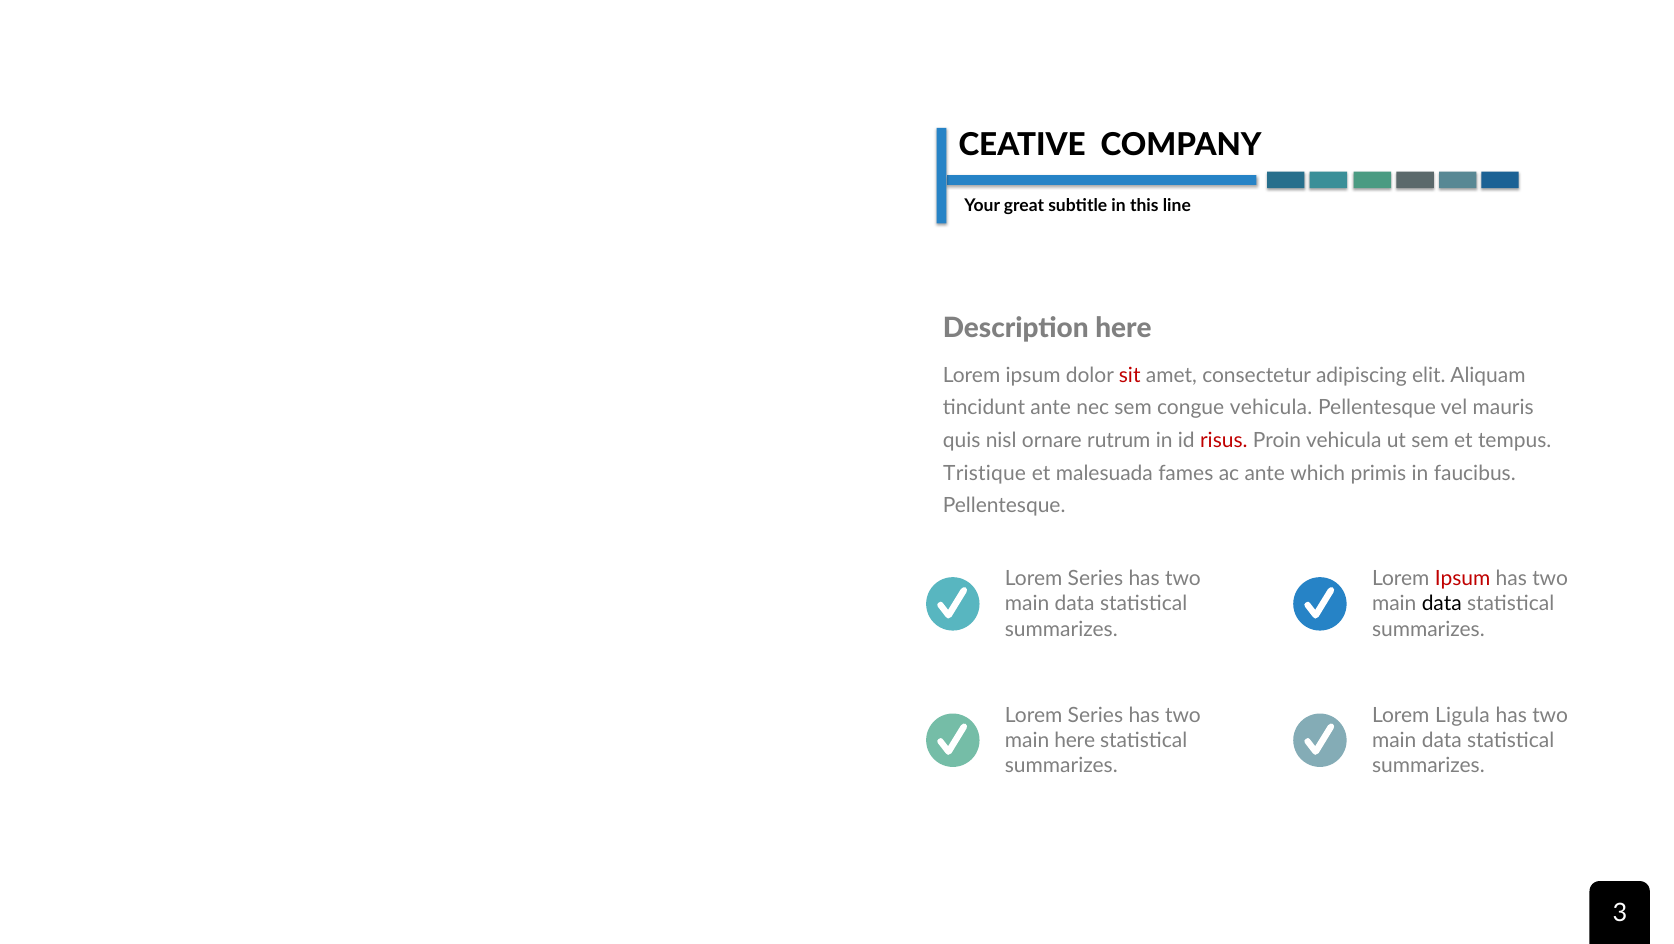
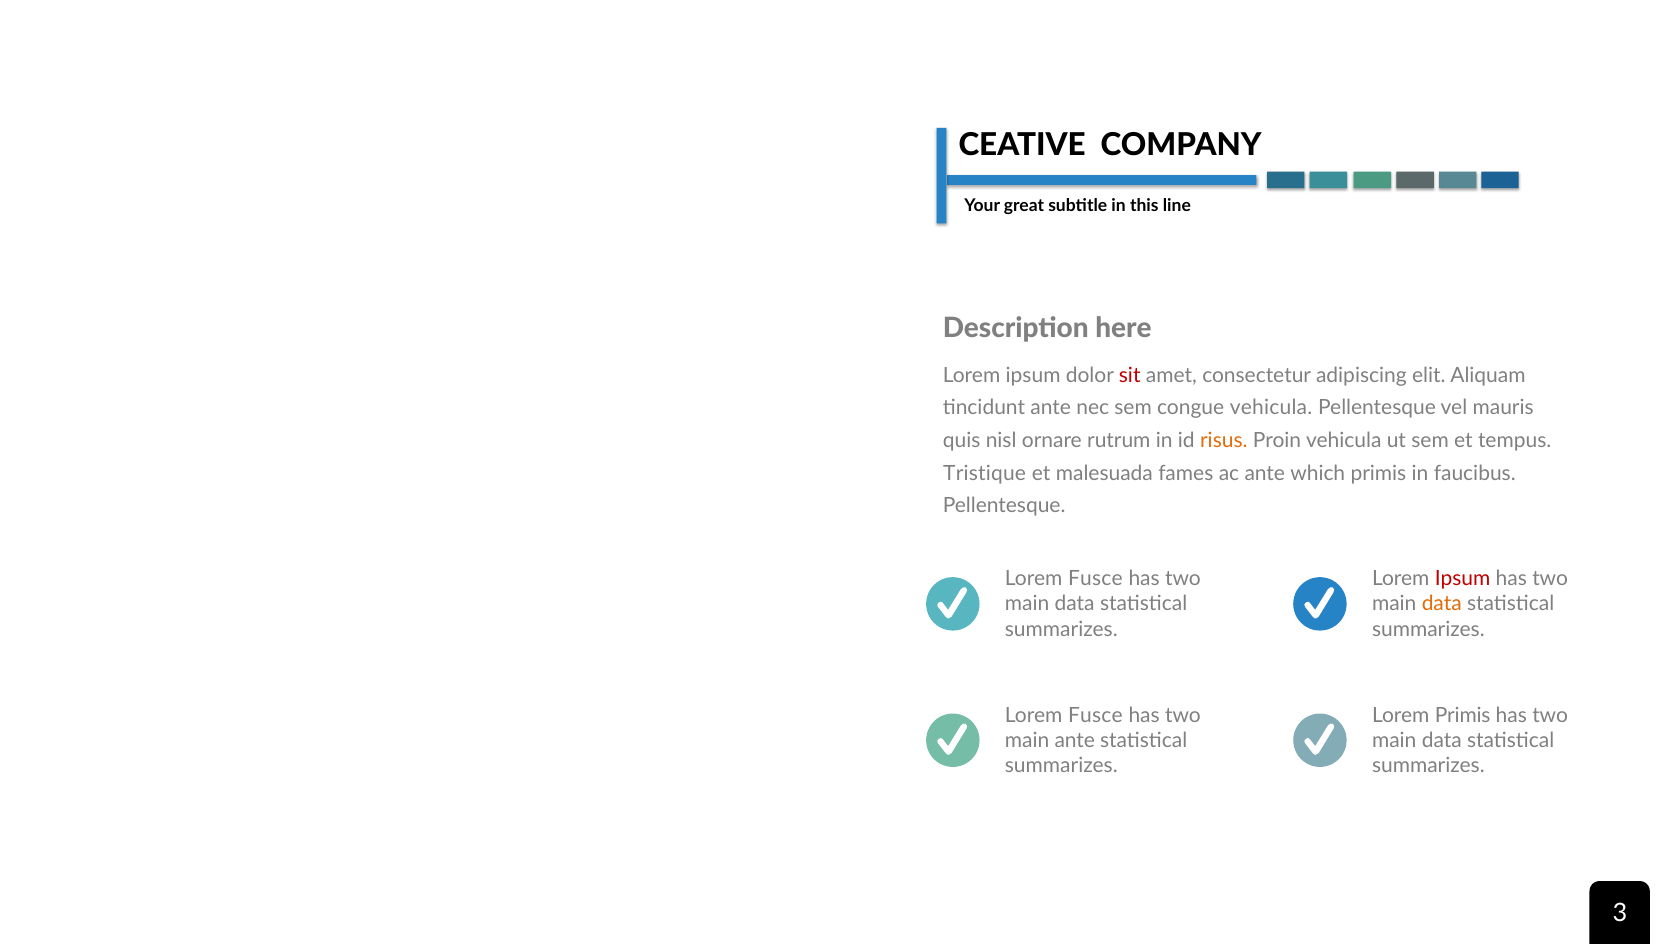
risus colour: red -> orange
Series at (1095, 579): Series -> Fusce
data at (1442, 604) colour: black -> orange
Series at (1095, 715): Series -> Fusce
Lorem Ligula: Ligula -> Primis
main here: here -> ante
